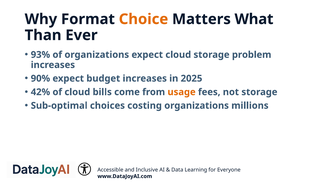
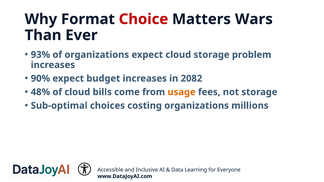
Choice colour: orange -> red
What: What -> Wars
2025: 2025 -> 2082
42%: 42% -> 48%
